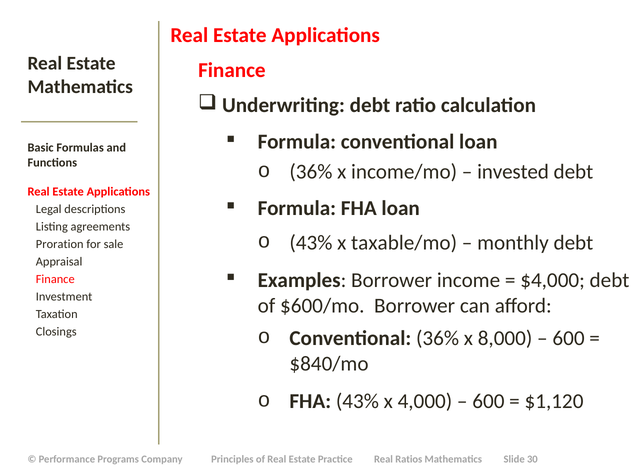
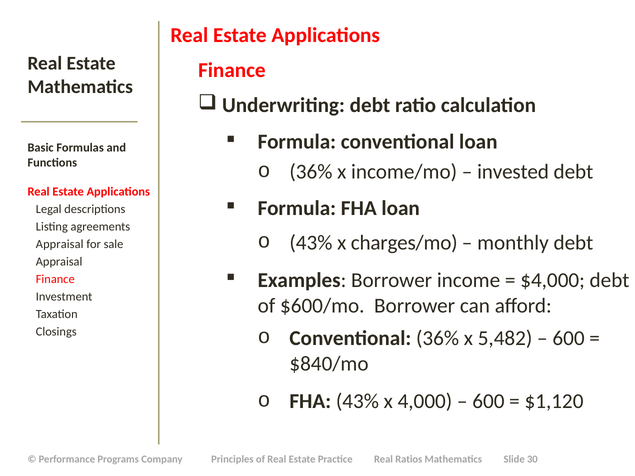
taxable/mo: taxable/mo -> charges/mo
Proration at (60, 244): Proration -> Appraisal
8,000: 8,000 -> 5,482
